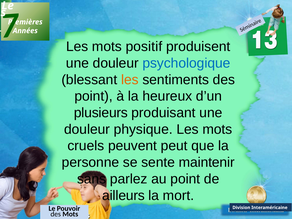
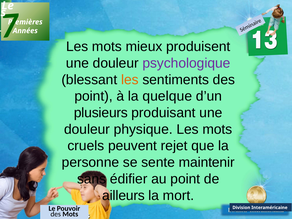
positif: positif -> mieux
psychologique colour: blue -> purple
heureux: heureux -> quelque
peut: peut -> rejet
parlez: parlez -> édifier
